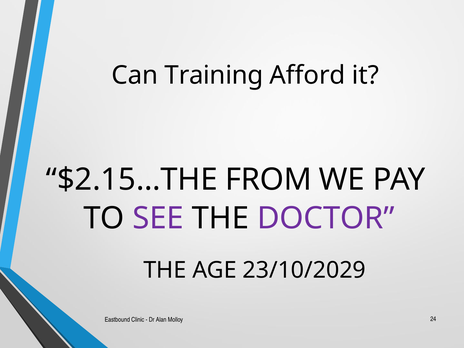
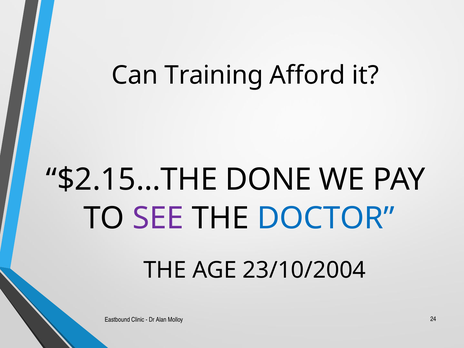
FROM: FROM -> DONE
DOCTOR colour: purple -> blue
23/10/2029: 23/10/2029 -> 23/10/2004
